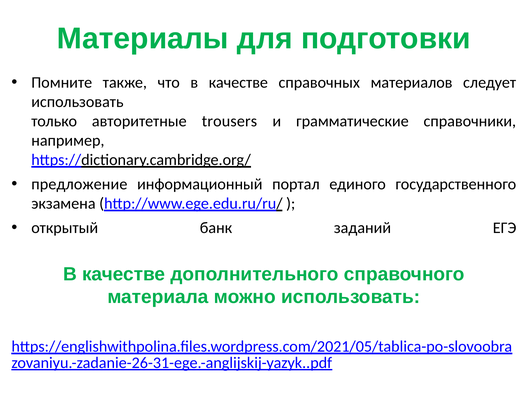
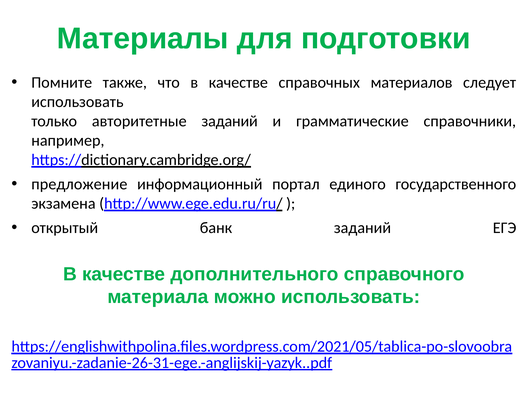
авторитетные trousers: trousers -> заданий
